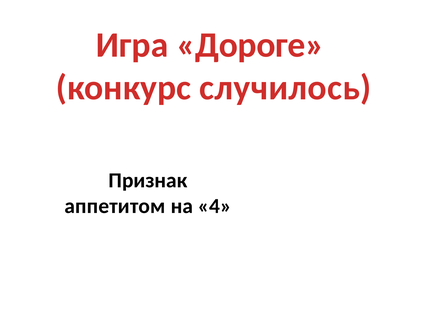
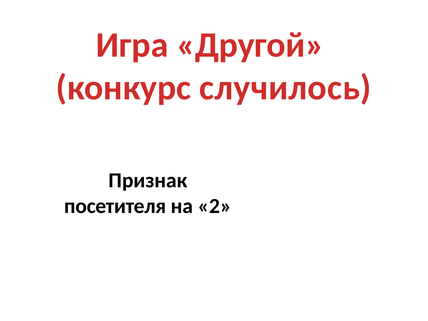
Дороге: Дороге -> Другой
аппетитом: аппетитом -> посетителя
4: 4 -> 2
